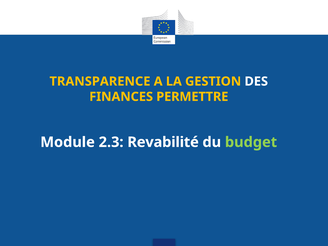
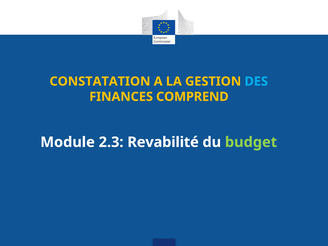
TRANSPARENCE: TRANSPARENCE -> CONSTATATION
DES colour: white -> light blue
PERMETTRE: PERMETTRE -> COMPREND
